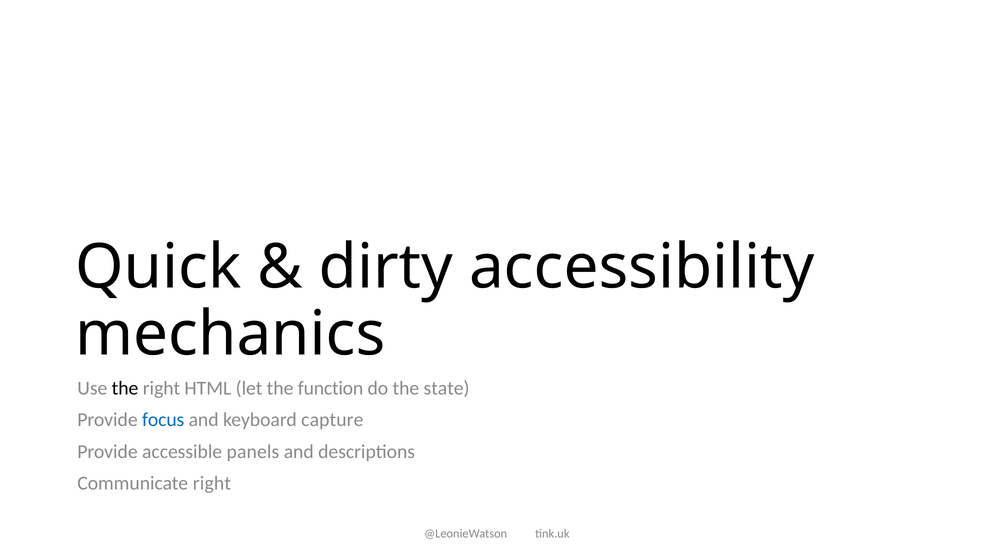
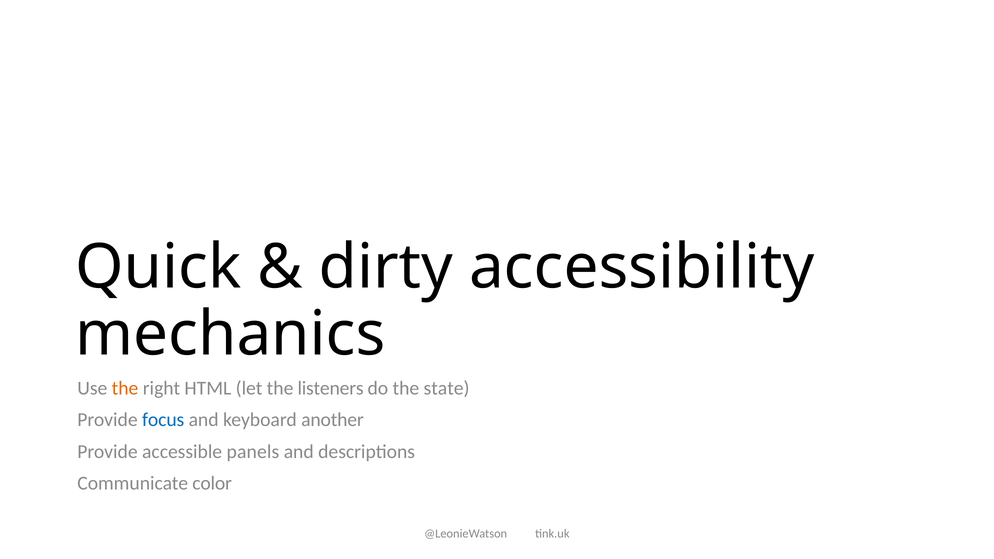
the at (125, 388) colour: black -> orange
function: function -> listeners
capture: capture -> another
Communicate right: right -> color
